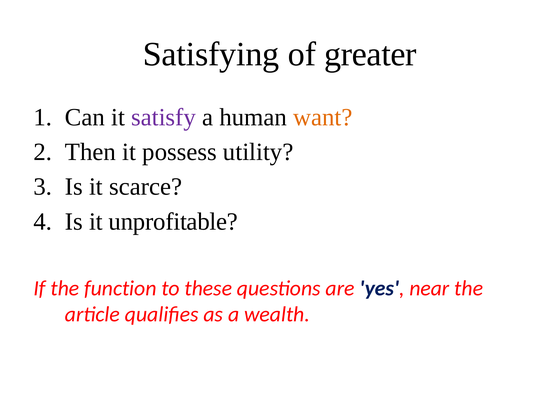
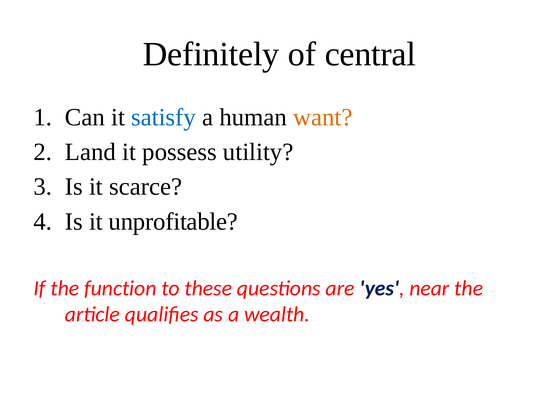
Satisfying: Satisfying -> Definitely
greater: greater -> central
satisfy colour: purple -> blue
Then: Then -> Land
